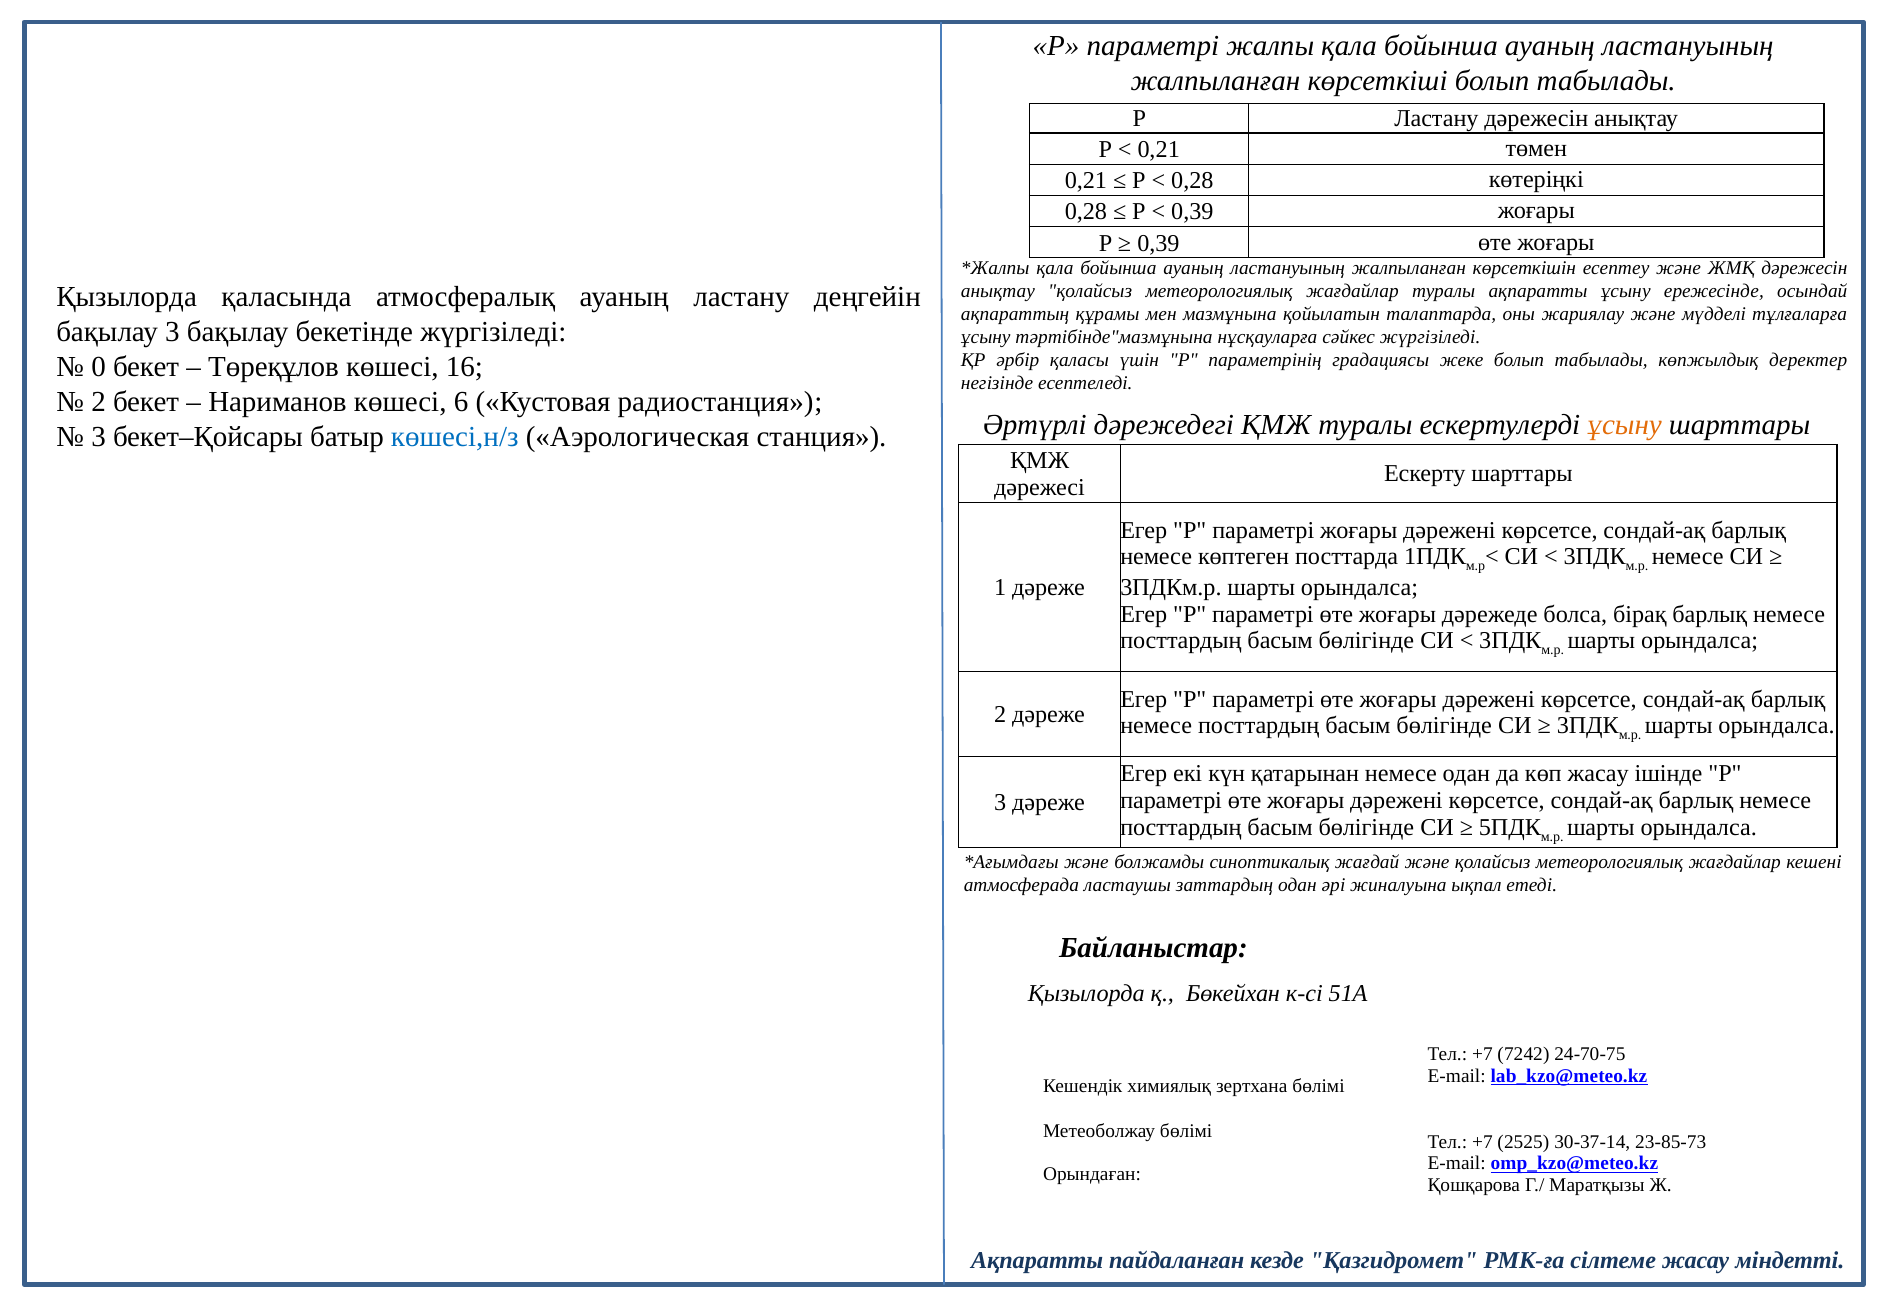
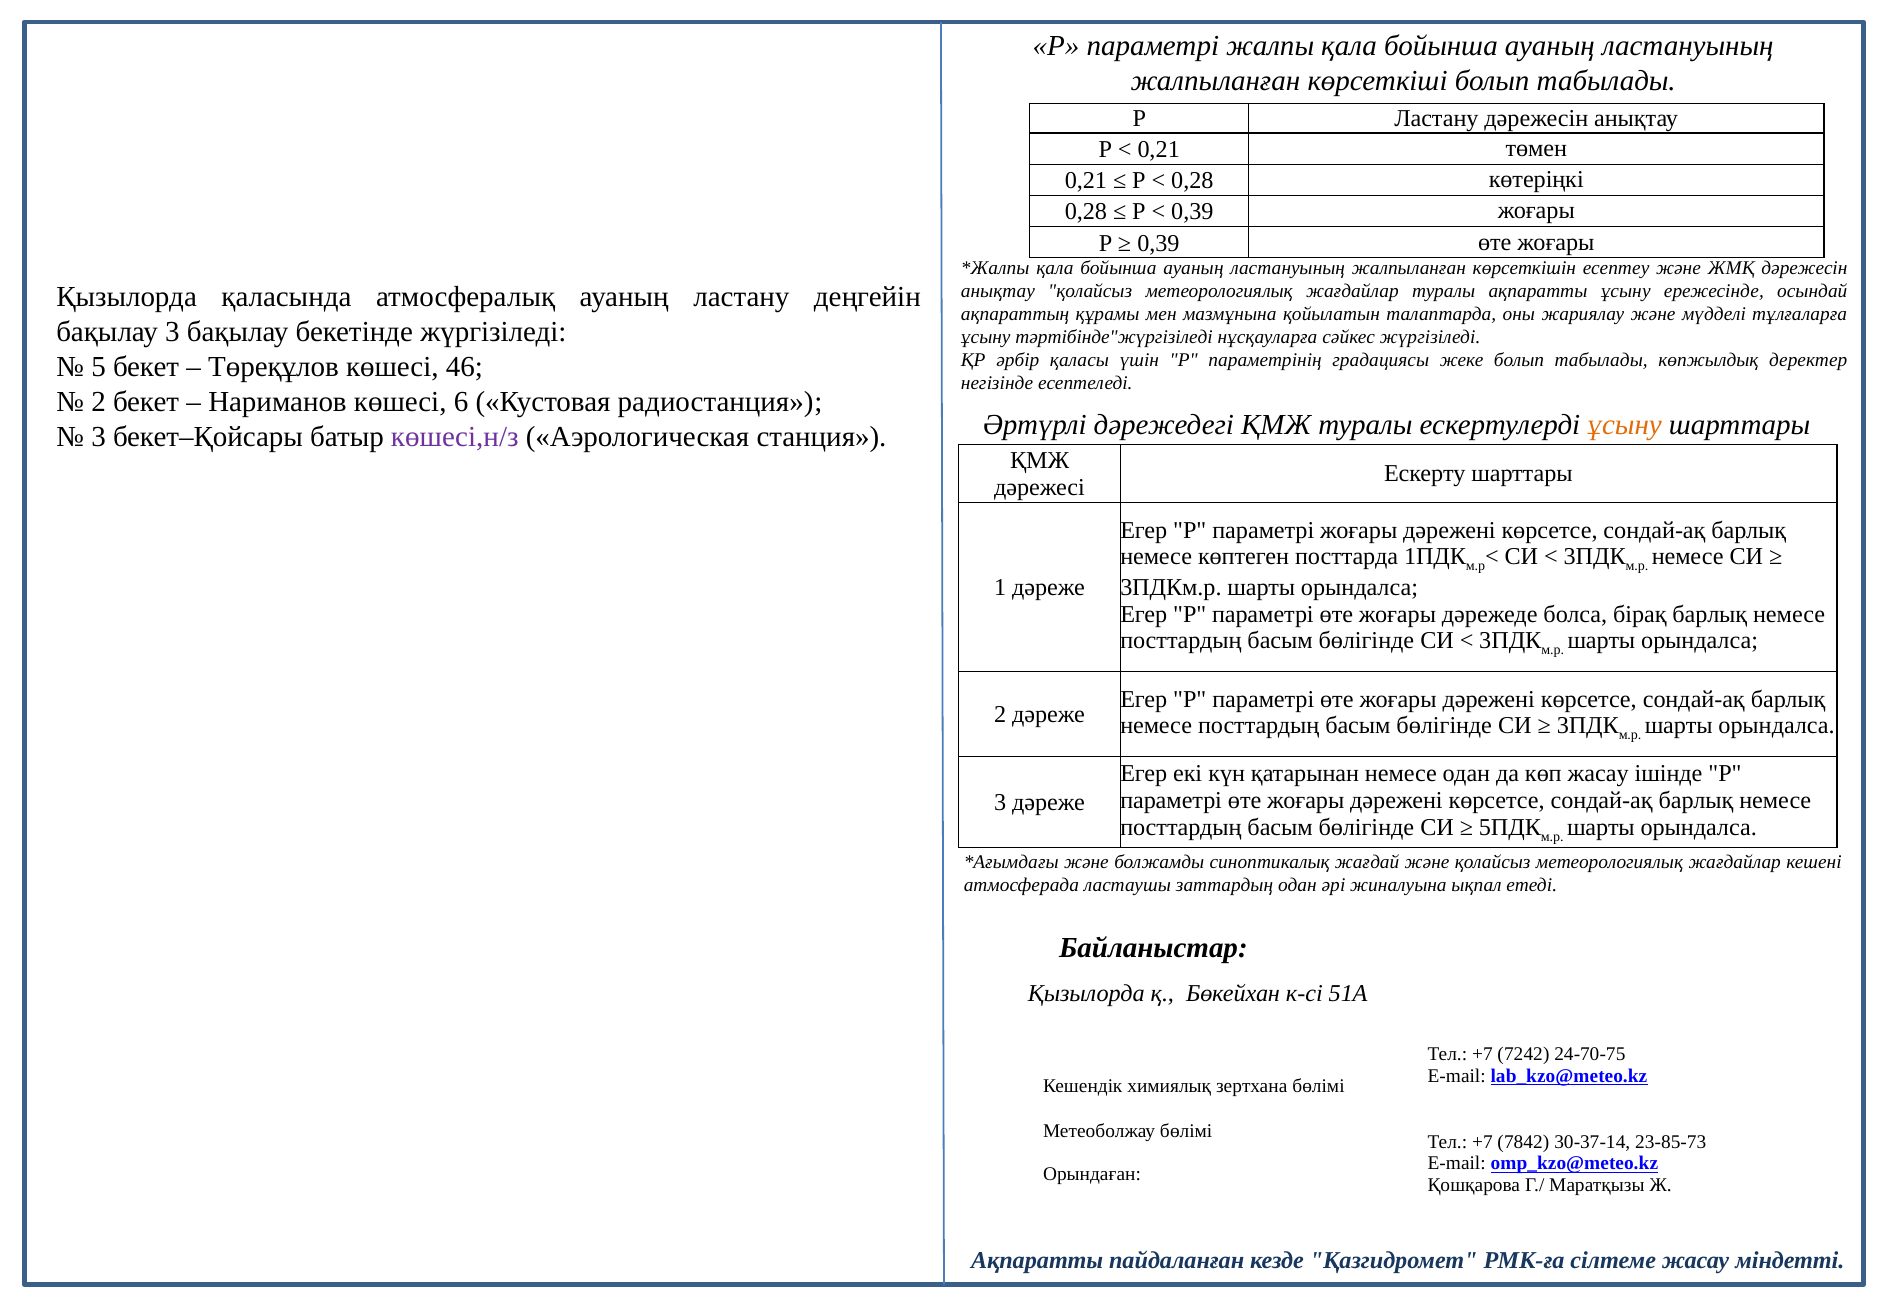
тәртібінде"мазмұнына: тәртібінде"мазмұнына -> тәртібінде"жүргізіледі
0: 0 -> 5
16: 16 -> 46
көшесі,н/з colour: blue -> purple
2525: 2525 -> 7842
